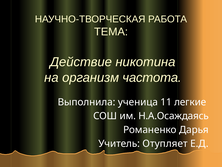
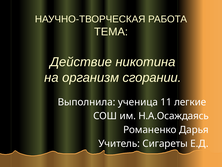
частота: частота -> сгорании
Отупляет: Отупляет -> Сигареты
